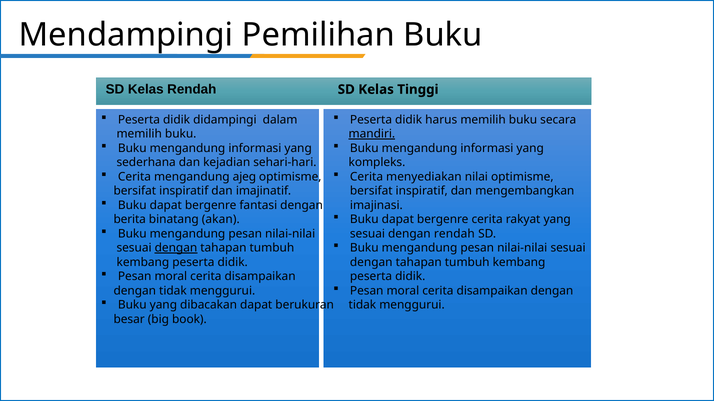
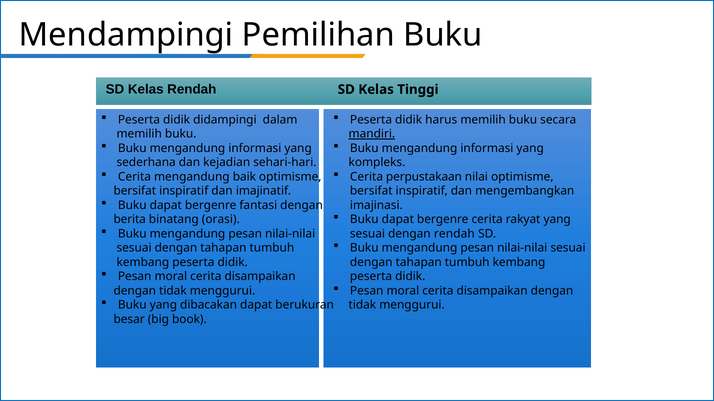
ajeg: ajeg -> baik
menyediakan: menyediakan -> perpustakaan
akan: akan -> orasi
dengan at (176, 248) underline: present -> none
